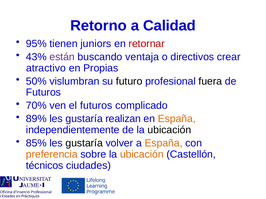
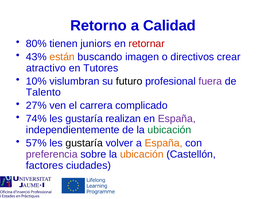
95%: 95% -> 80%
están colour: purple -> orange
ventaja: ventaja -> imagen
Propias: Propias -> Tutores
50%: 50% -> 10%
fuera colour: black -> purple
Futuros at (43, 93): Futuros -> Talento
70%: 70% -> 27%
el futuros: futuros -> carrera
89%: 89% -> 74%
España at (177, 119) colour: orange -> purple
ubicación at (169, 130) colour: black -> green
85%: 85% -> 57%
preferencia colour: orange -> purple
técnicos: técnicos -> factores
